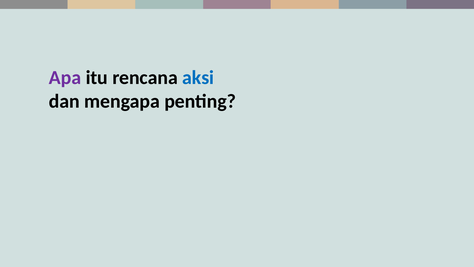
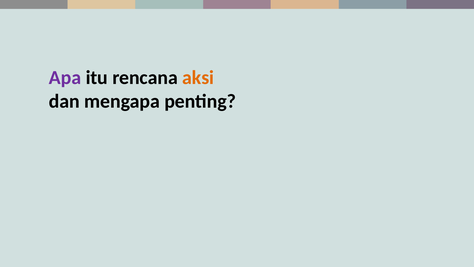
aksi colour: blue -> orange
